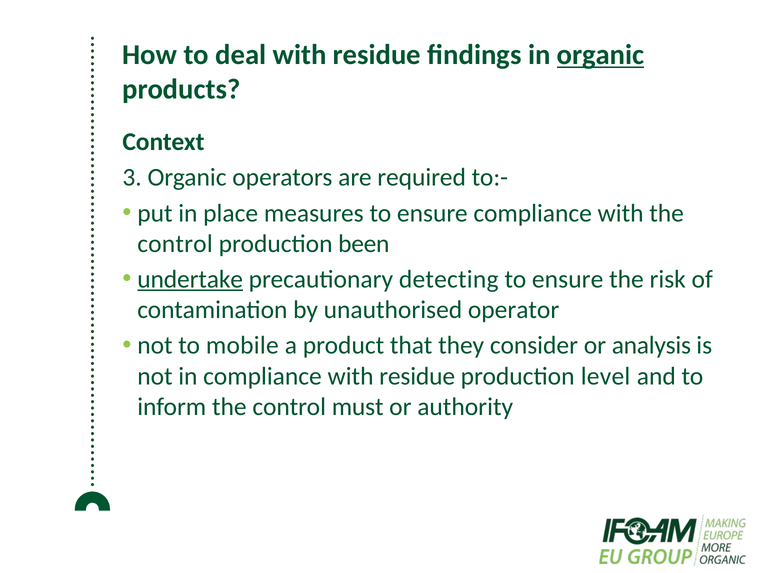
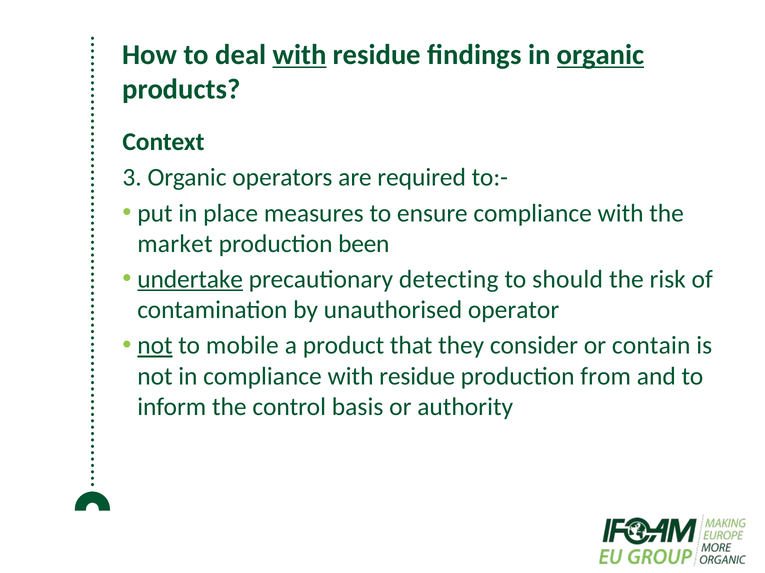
with at (300, 55) underline: none -> present
control at (175, 244): control -> market
ensure at (568, 280): ensure -> should
not at (155, 346) underline: none -> present
analysis: analysis -> contain
level: level -> from
must: must -> basis
